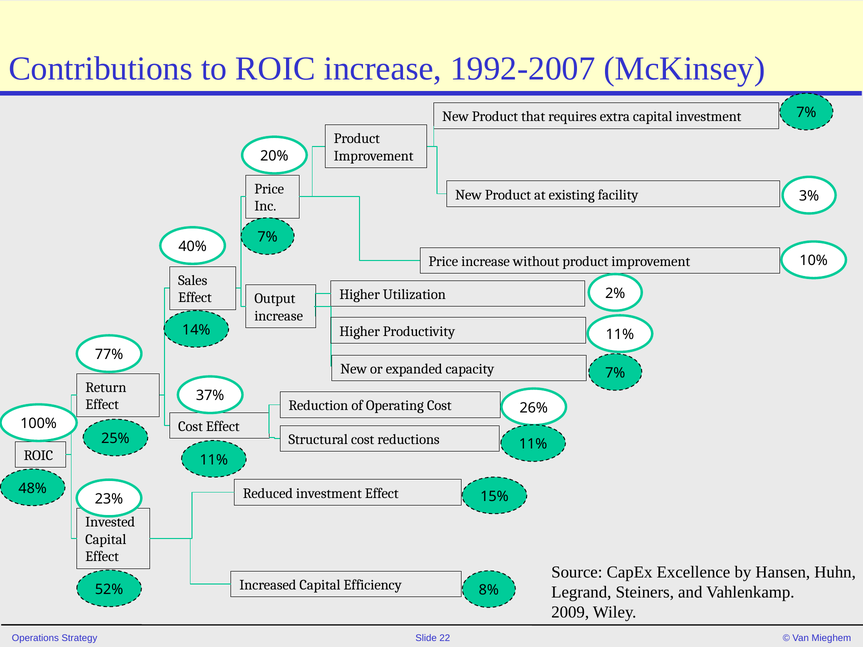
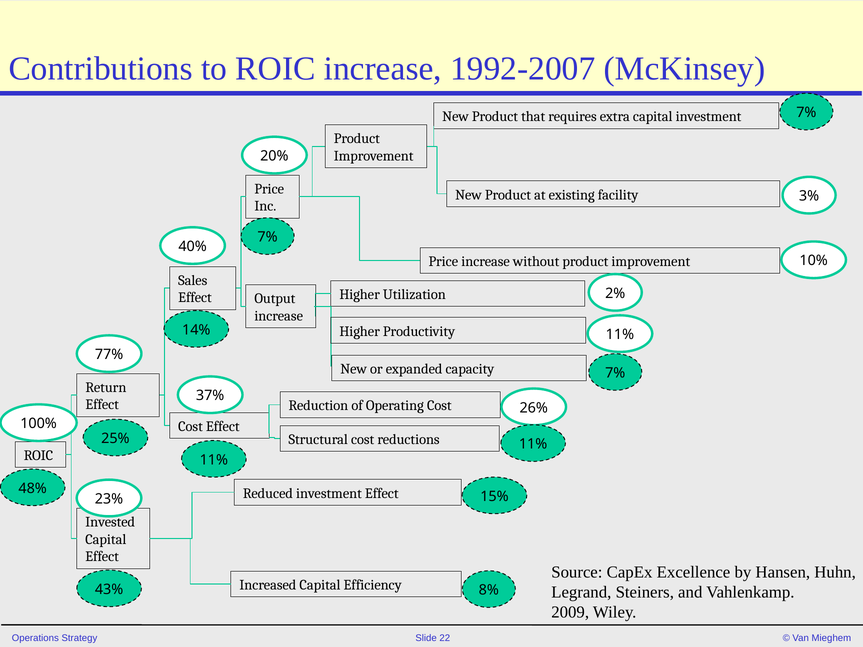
52%: 52% -> 43%
